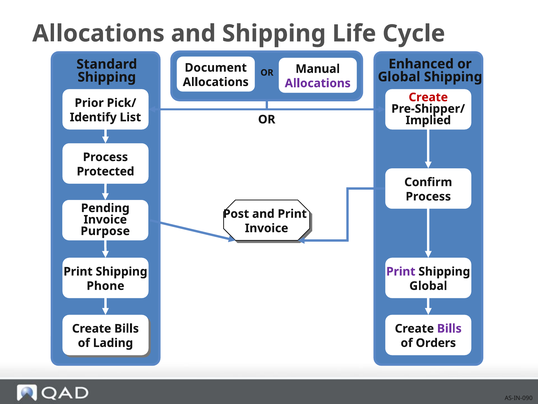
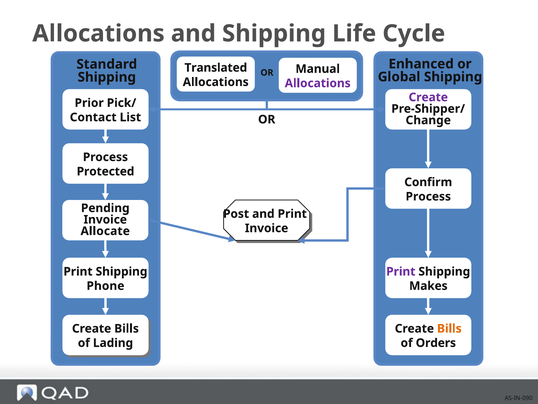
Document: Document -> Translated
Create at (428, 97) colour: red -> purple
Identify: Identify -> Contact
Implied: Implied -> Change
Purpose: Purpose -> Allocate
Global at (428, 286): Global -> Makes
Bills at (449, 328) colour: purple -> orange
